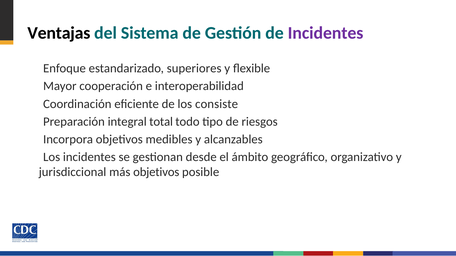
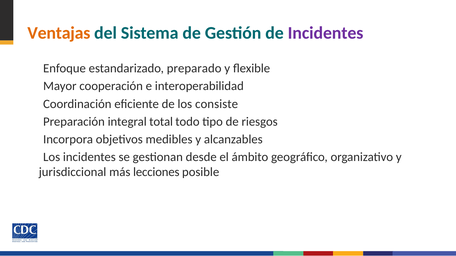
Ventajas colour: black -> orange
superiores: superiores -> preparado
más objetivos: objetivos -> lecciones
